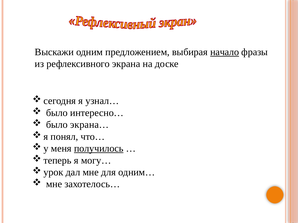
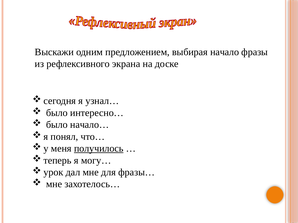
начало underline: present -> none
экрана…: экрана… -> начало…
одним…: одним… -> фразы…
